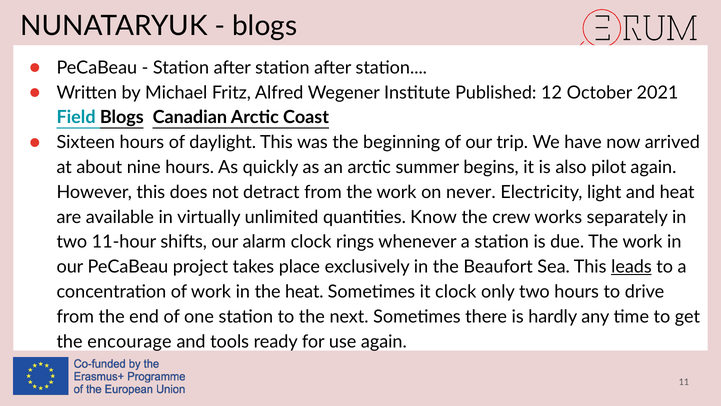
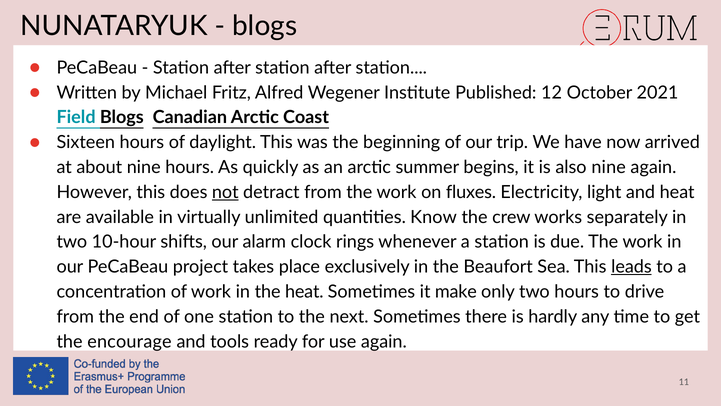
also pilot: pilot -> nine
not underline: none -> present
never: never -> fluxes
11-hour: 11-hour -> 10-hour
it clock: clock -> make
